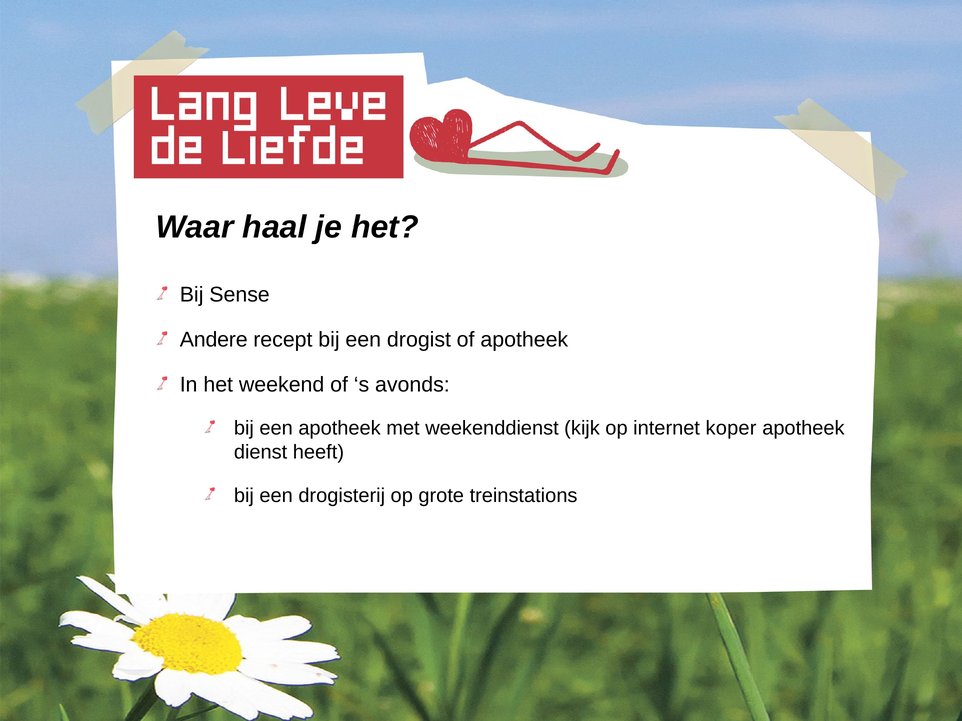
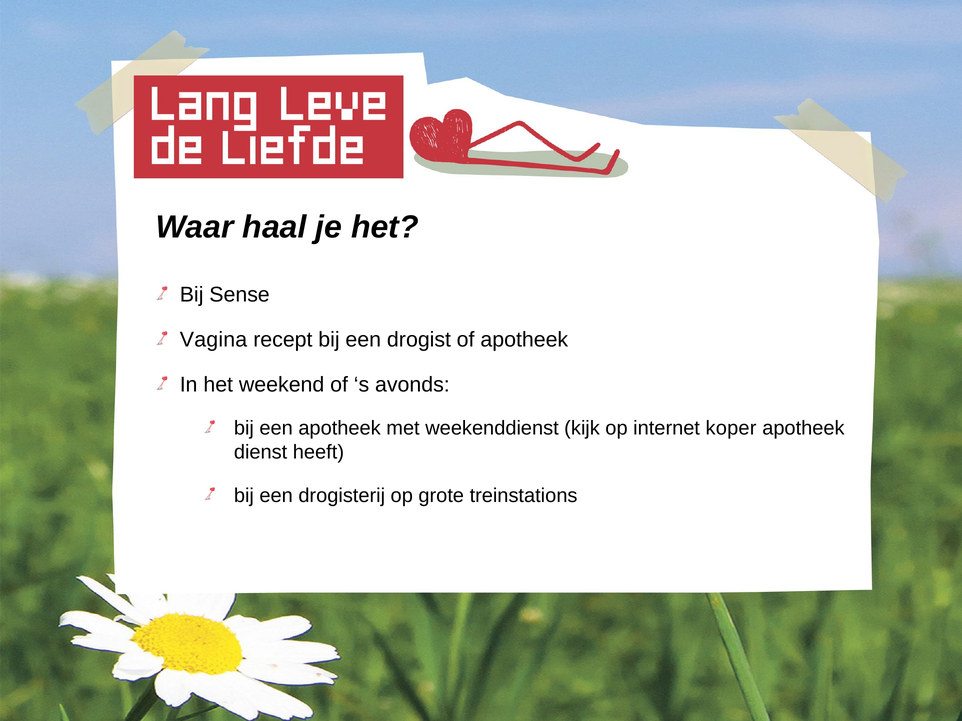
Andere: Andere -> Vagina
